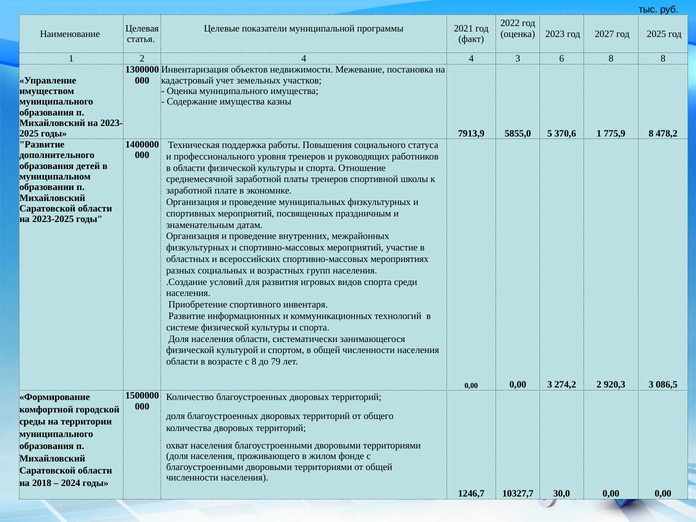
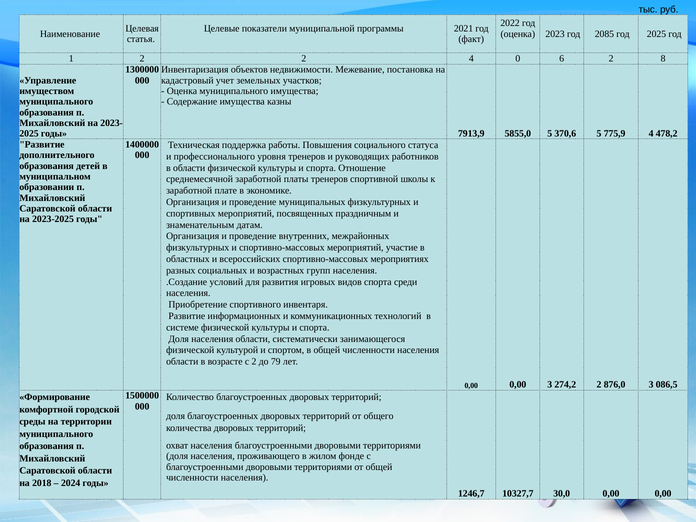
2027: 2027 -> 2085
2 4: 4 -> 2
4 3: 3 -> 0
6 8: 8 -> 2
370,6 1: 1 -> 5
775,9 8: 8 -> 4
с 8: 8 -> 2
920,3: 920,3 -> 876,0
